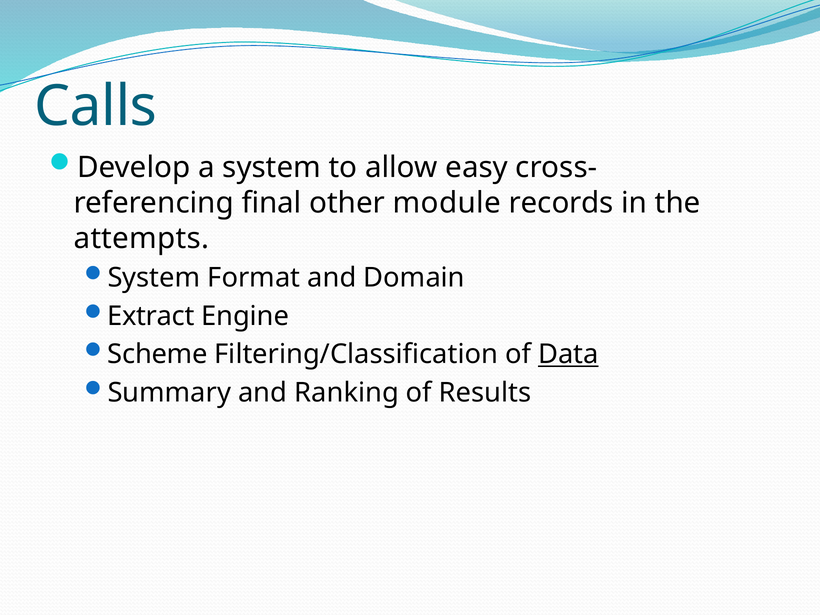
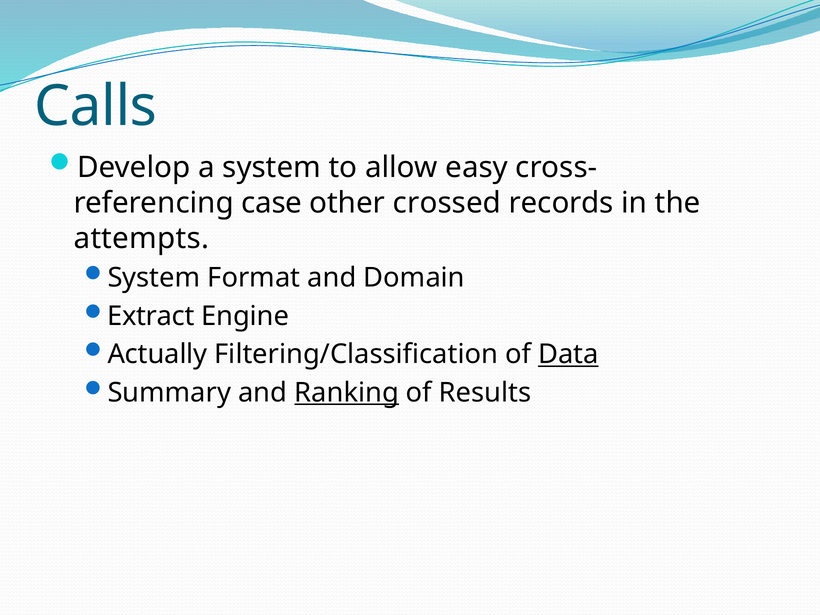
final: final -> case
module: module -> crossed
Scheme: Scheme -> Actually
Ranking underline: none -> present
